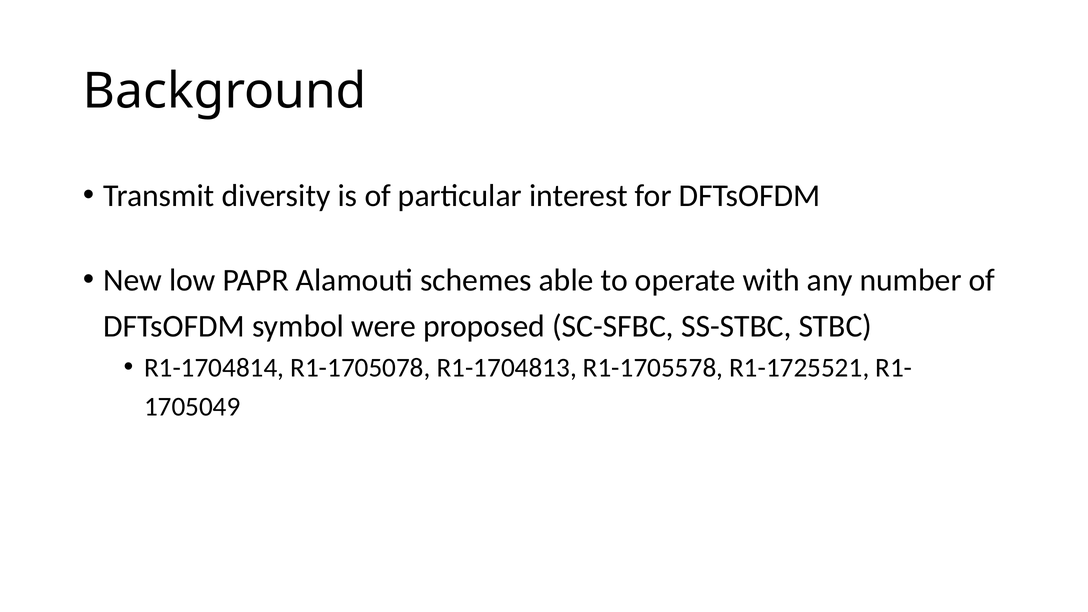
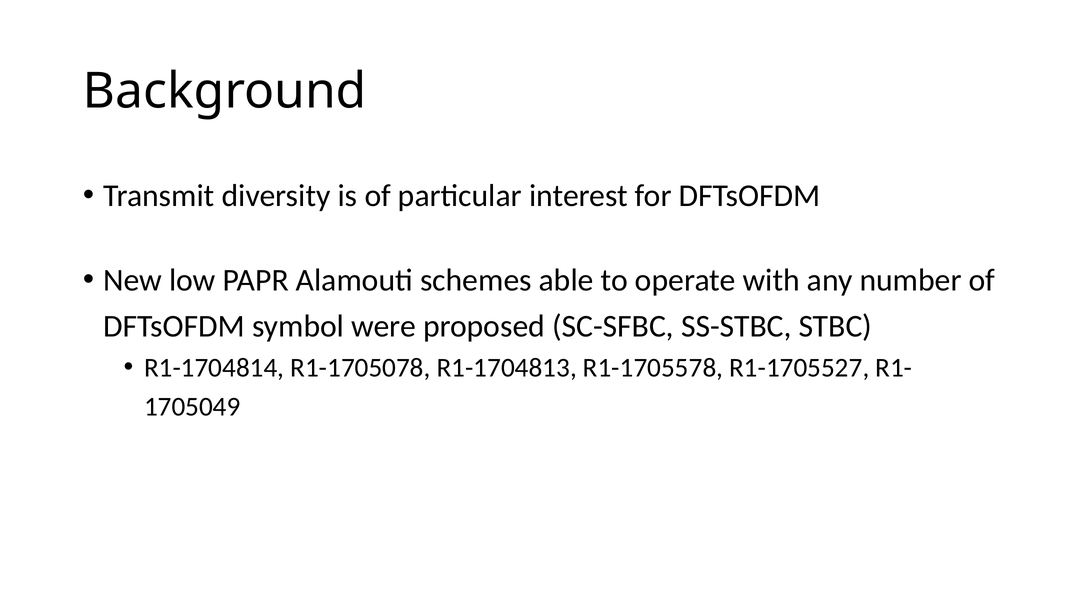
R1-1725521: R1-1725521 -> R1-1705527
